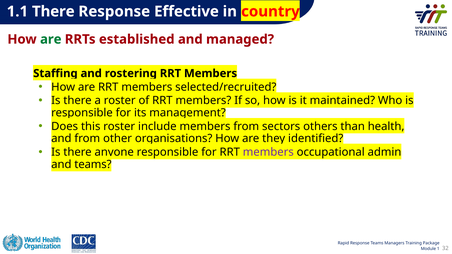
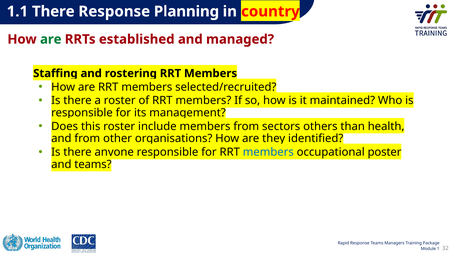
Effective: Effective -> Planning
members at (268, 152) colour: purple -> blue
admin: admin -> poster
